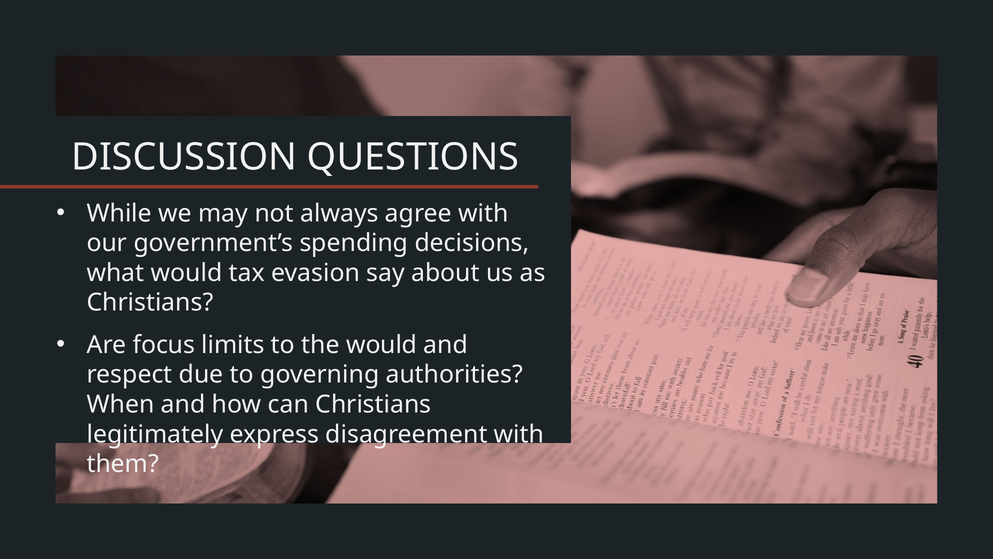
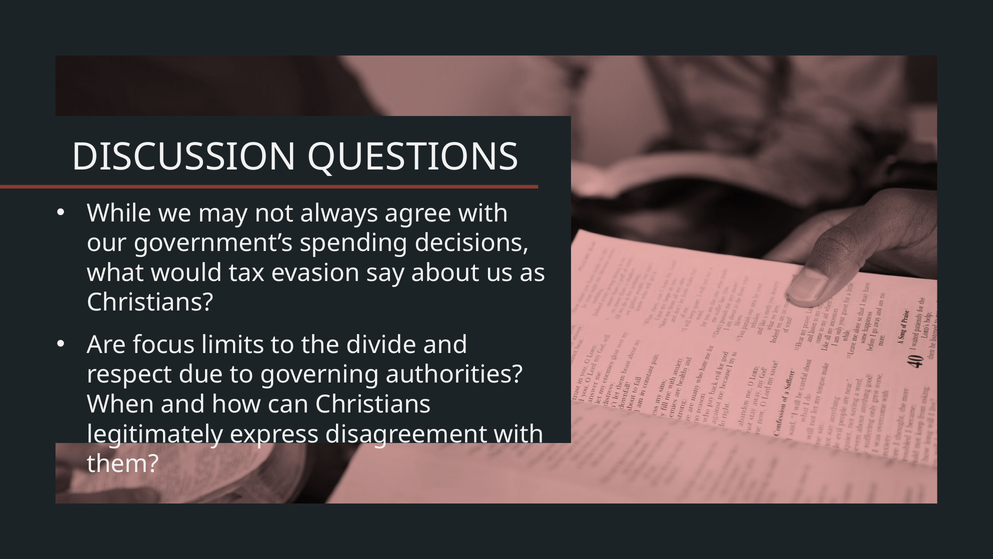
the would: would -> divide
